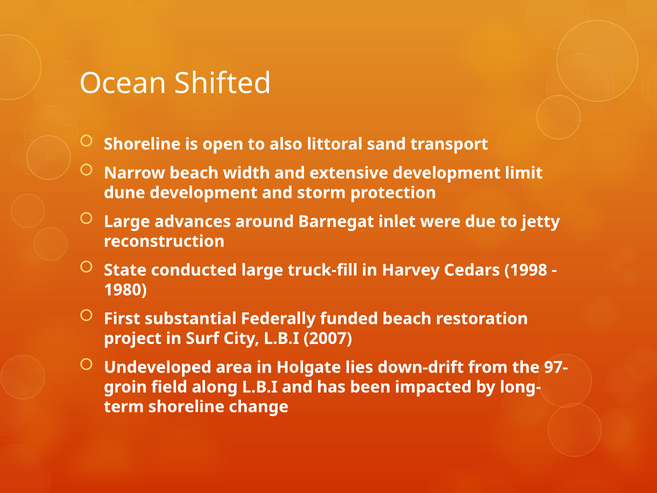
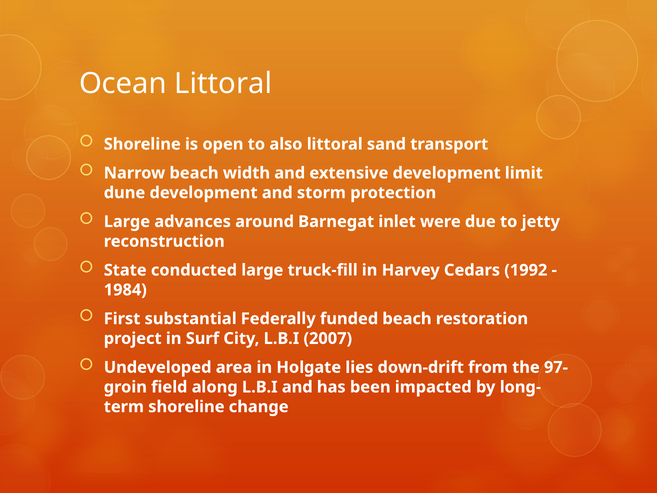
Ocean Shifted: Shifted -> Littoral
1998: 1998 -> 1992
1980: 1980 -> 1984
